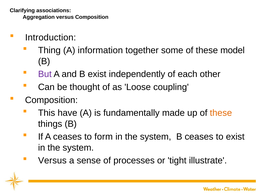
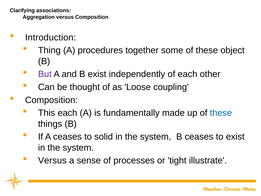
information: information -> procedures
model: model -> object
This have: have -> each
these at (221, 113) colour: orange -> blue
form: form -> solid
